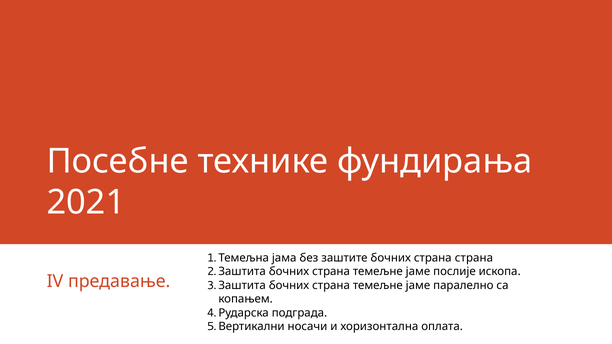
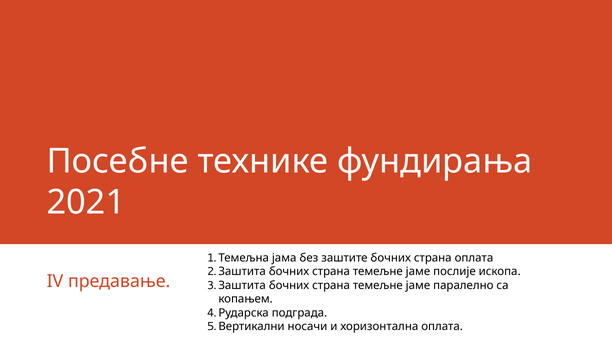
страна страна: страна -> оплата
